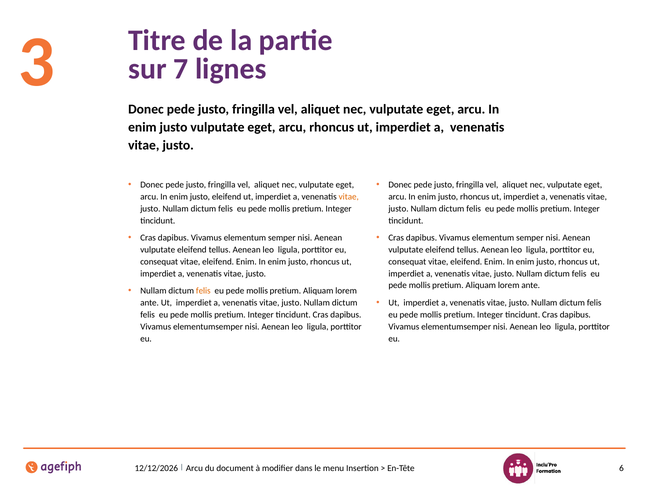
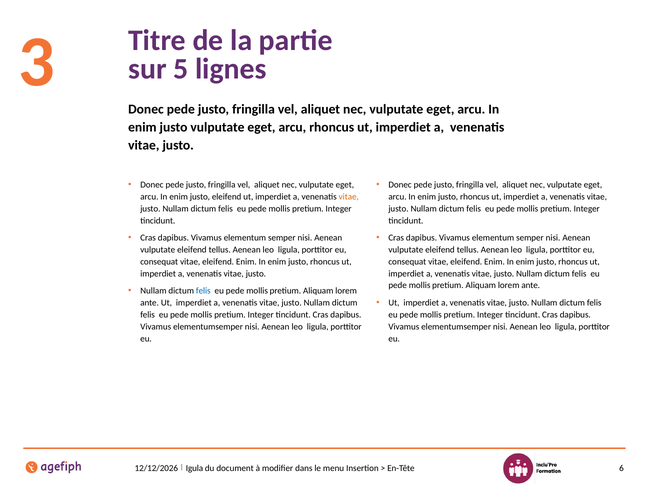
7: 7 -> 5
felis at (203, 291) colour: orange -> blue
Arcu at (194, 469): Arcu -> Igula
